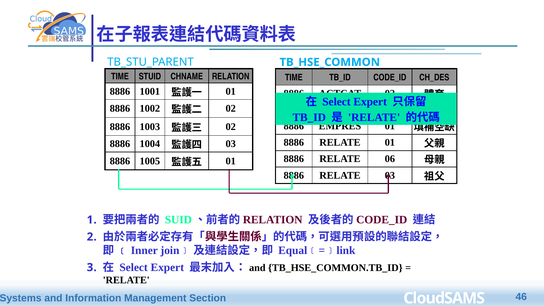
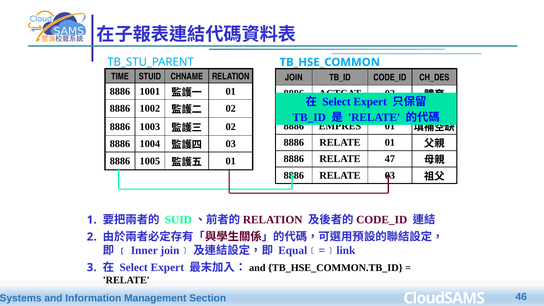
TIME at (294, 78): TIME -> JOIN
06: 06 -> 47
